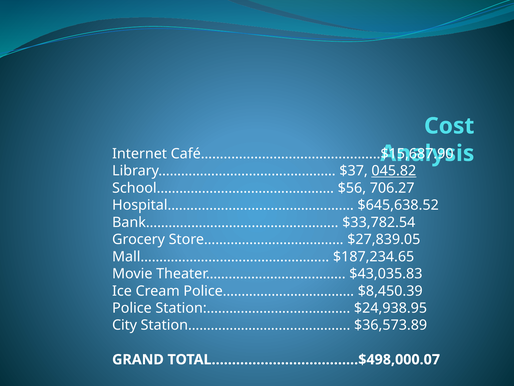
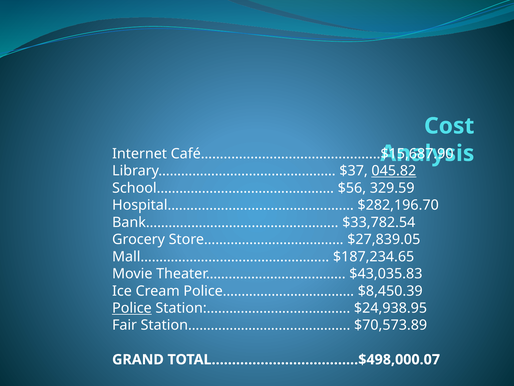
706.27: 706.27 -> 329.59
$645,638.52: $645,638.52 -> $282,196.70
Police underline: none -> present
City: City -> Fair
$36,573.89: $36,573.89 -> $70,573.89
